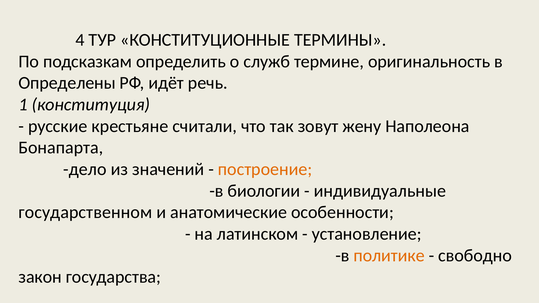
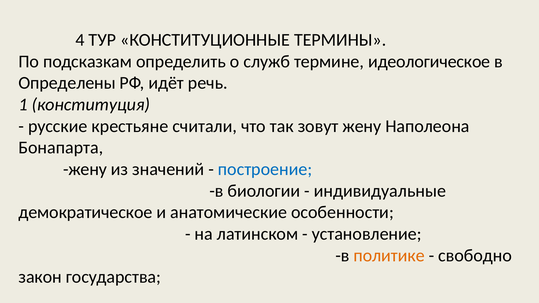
оригинальность: оригинальность -> идеологическое
дело at (85, 169): дело -> жену
построение colour: orange -> blue
государственном: государственном -> демократическое
